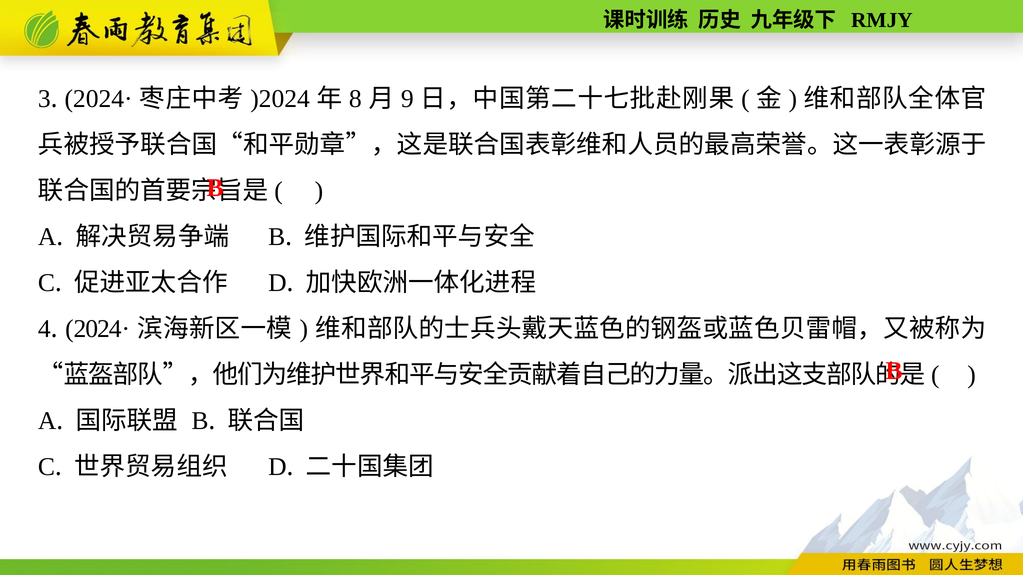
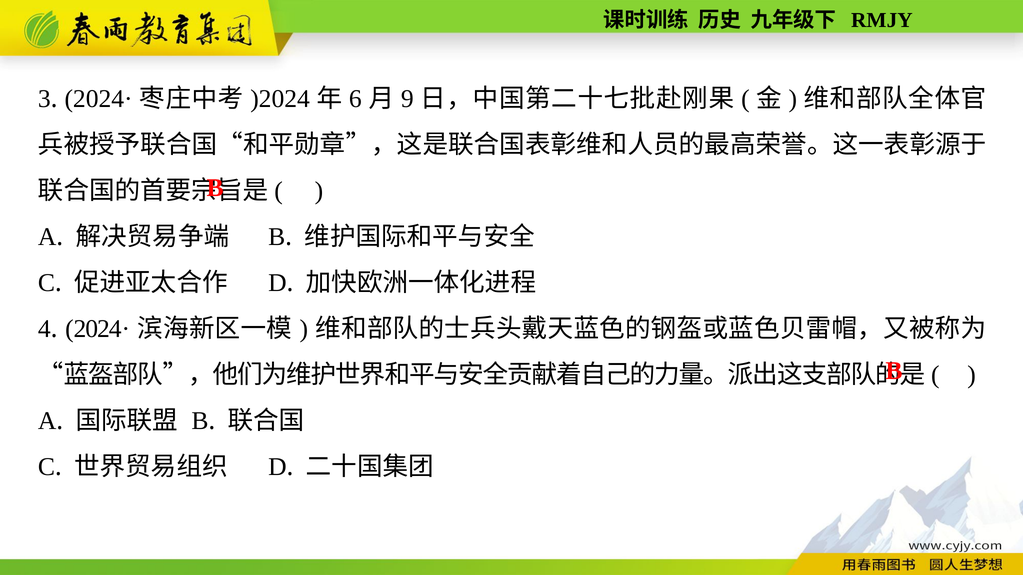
8: 8 -> 6
